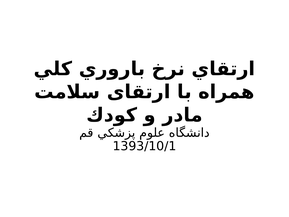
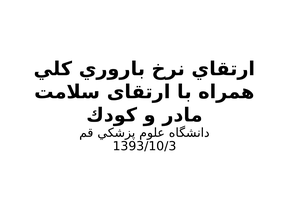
1393/10/1: 1393/10/1 -> 1393/10/3
